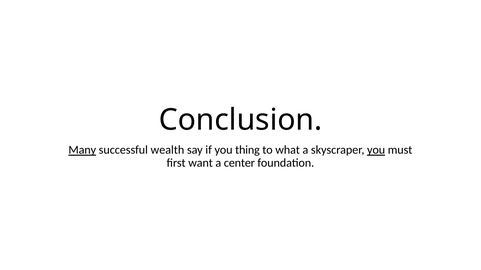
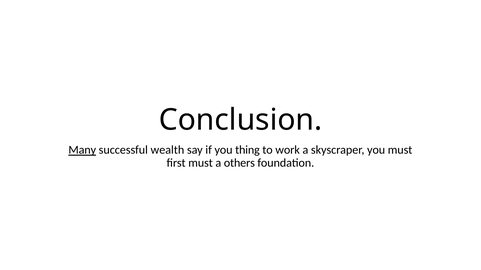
what: what -> work
you at (376, 150) underline: present -> none
first want: want -> must
center: center -> others
